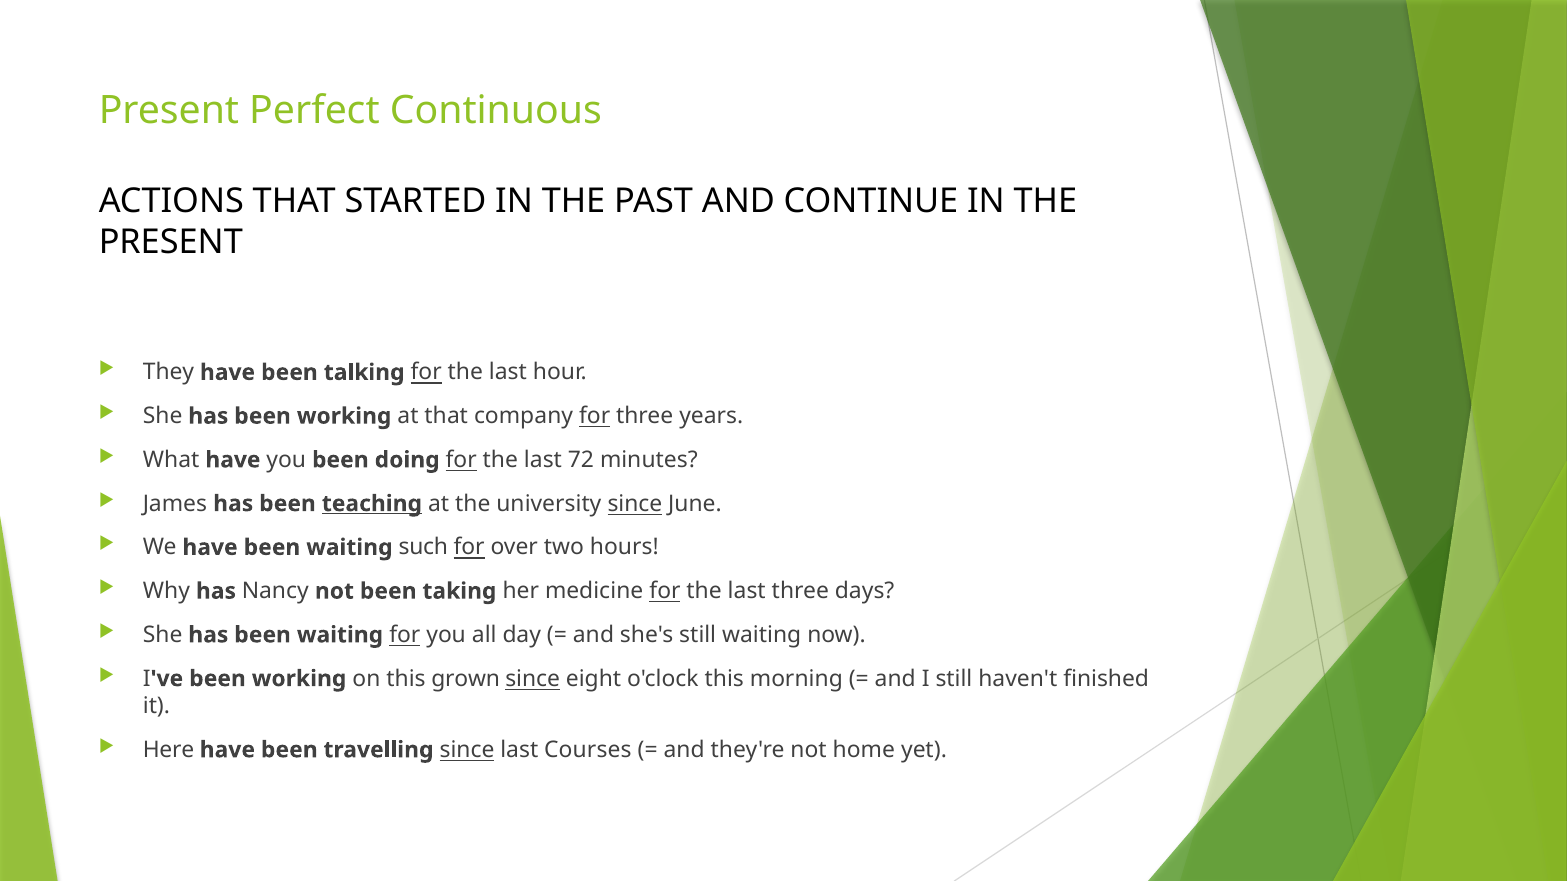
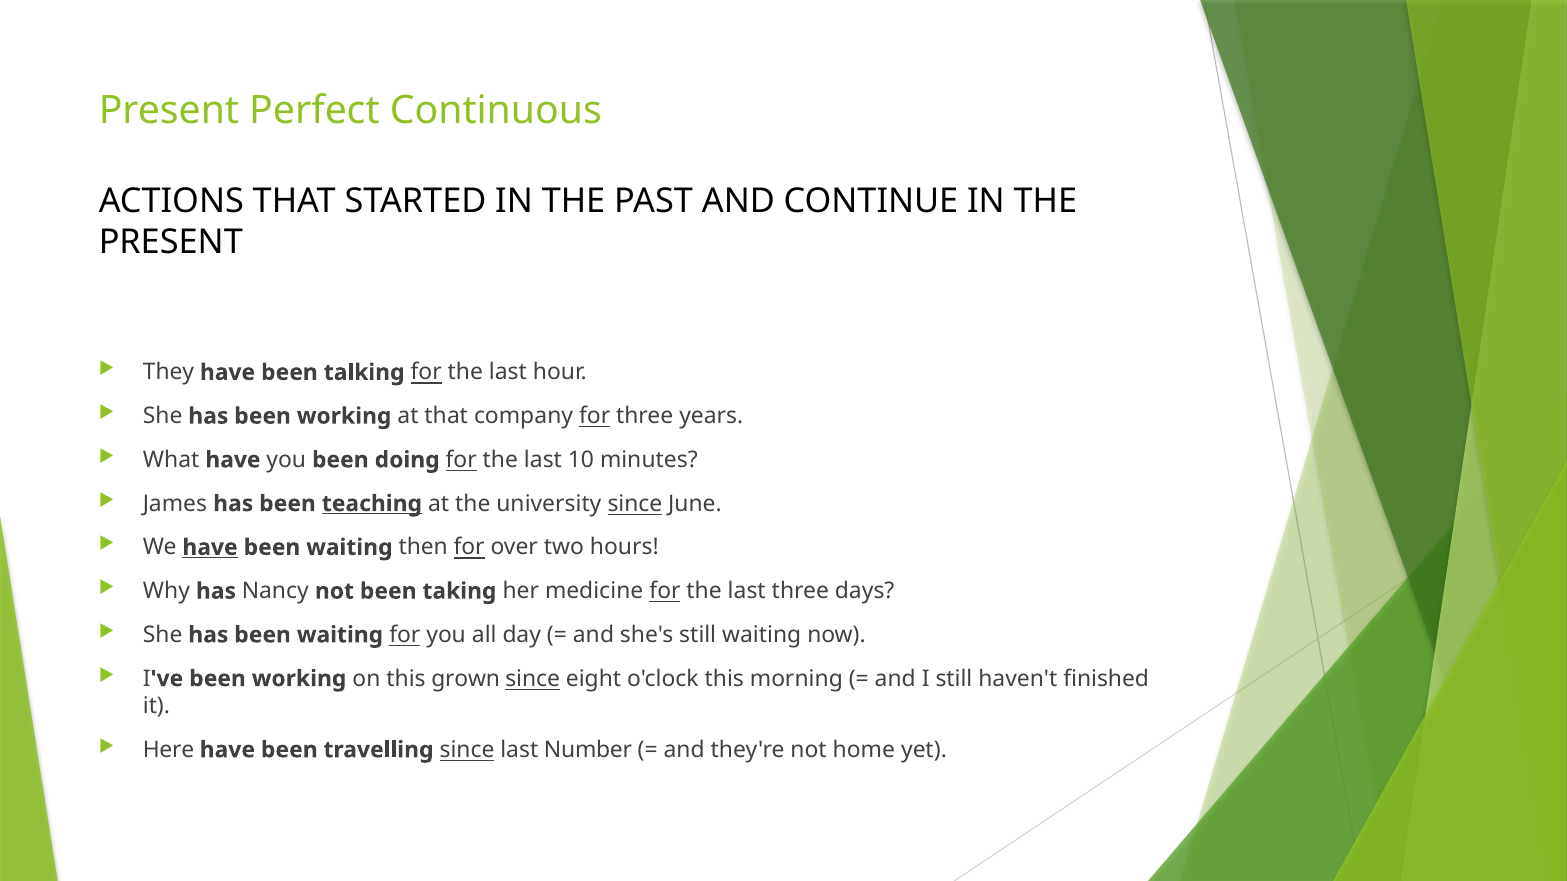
72: 72 -> 10
have at (210, 548) underline: none -> present
such: such -> then
Courses: Courses -> Number
